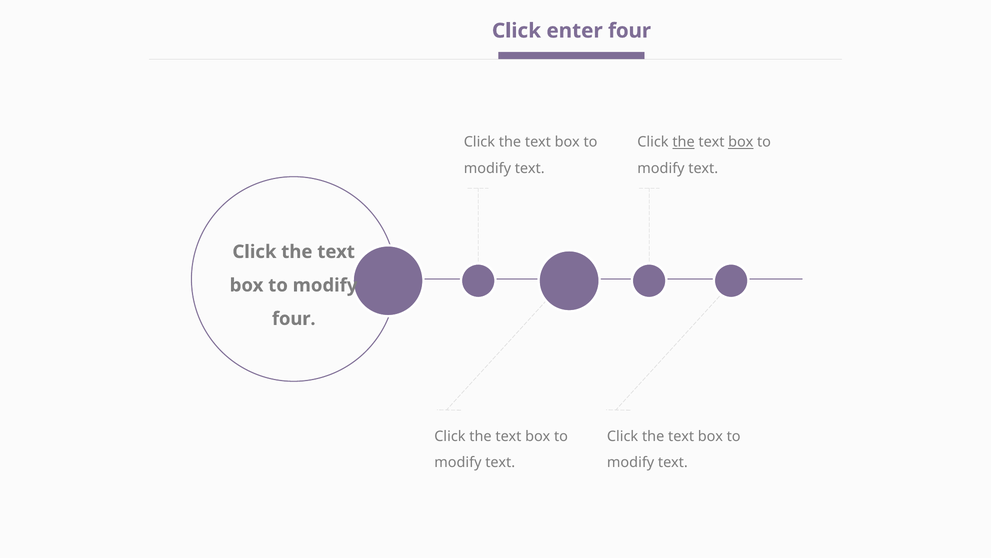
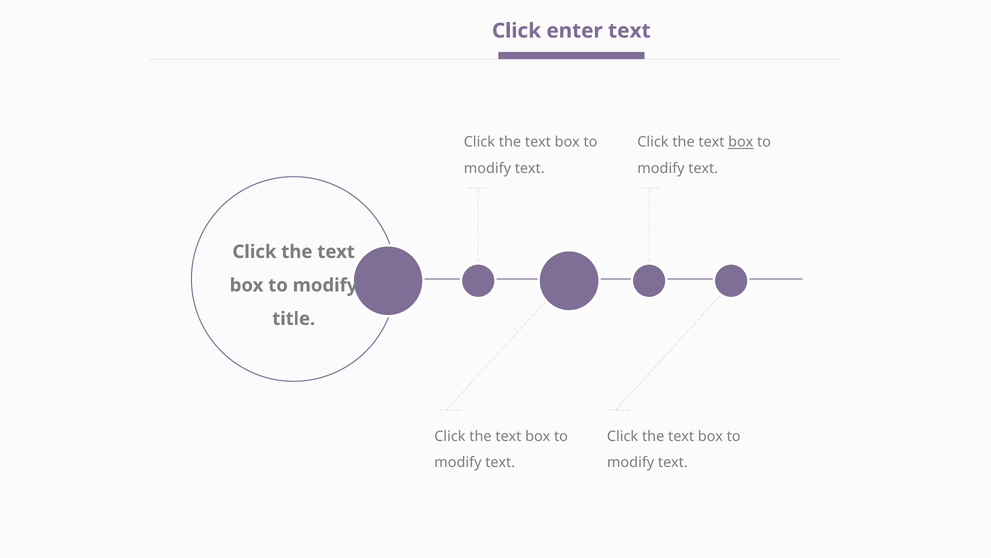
enter four: four -> text
the at (684, 142) underline: present -> none
four at (294, 318): four -> title
